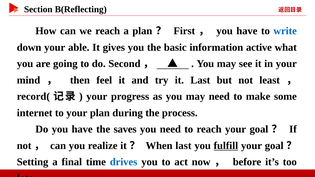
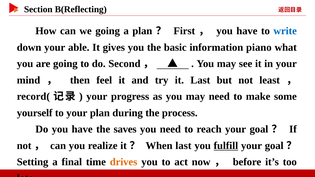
we reach: reach -> going
active: active -> piano
internet: internet -> yourself
drives colour: blue -> orange
